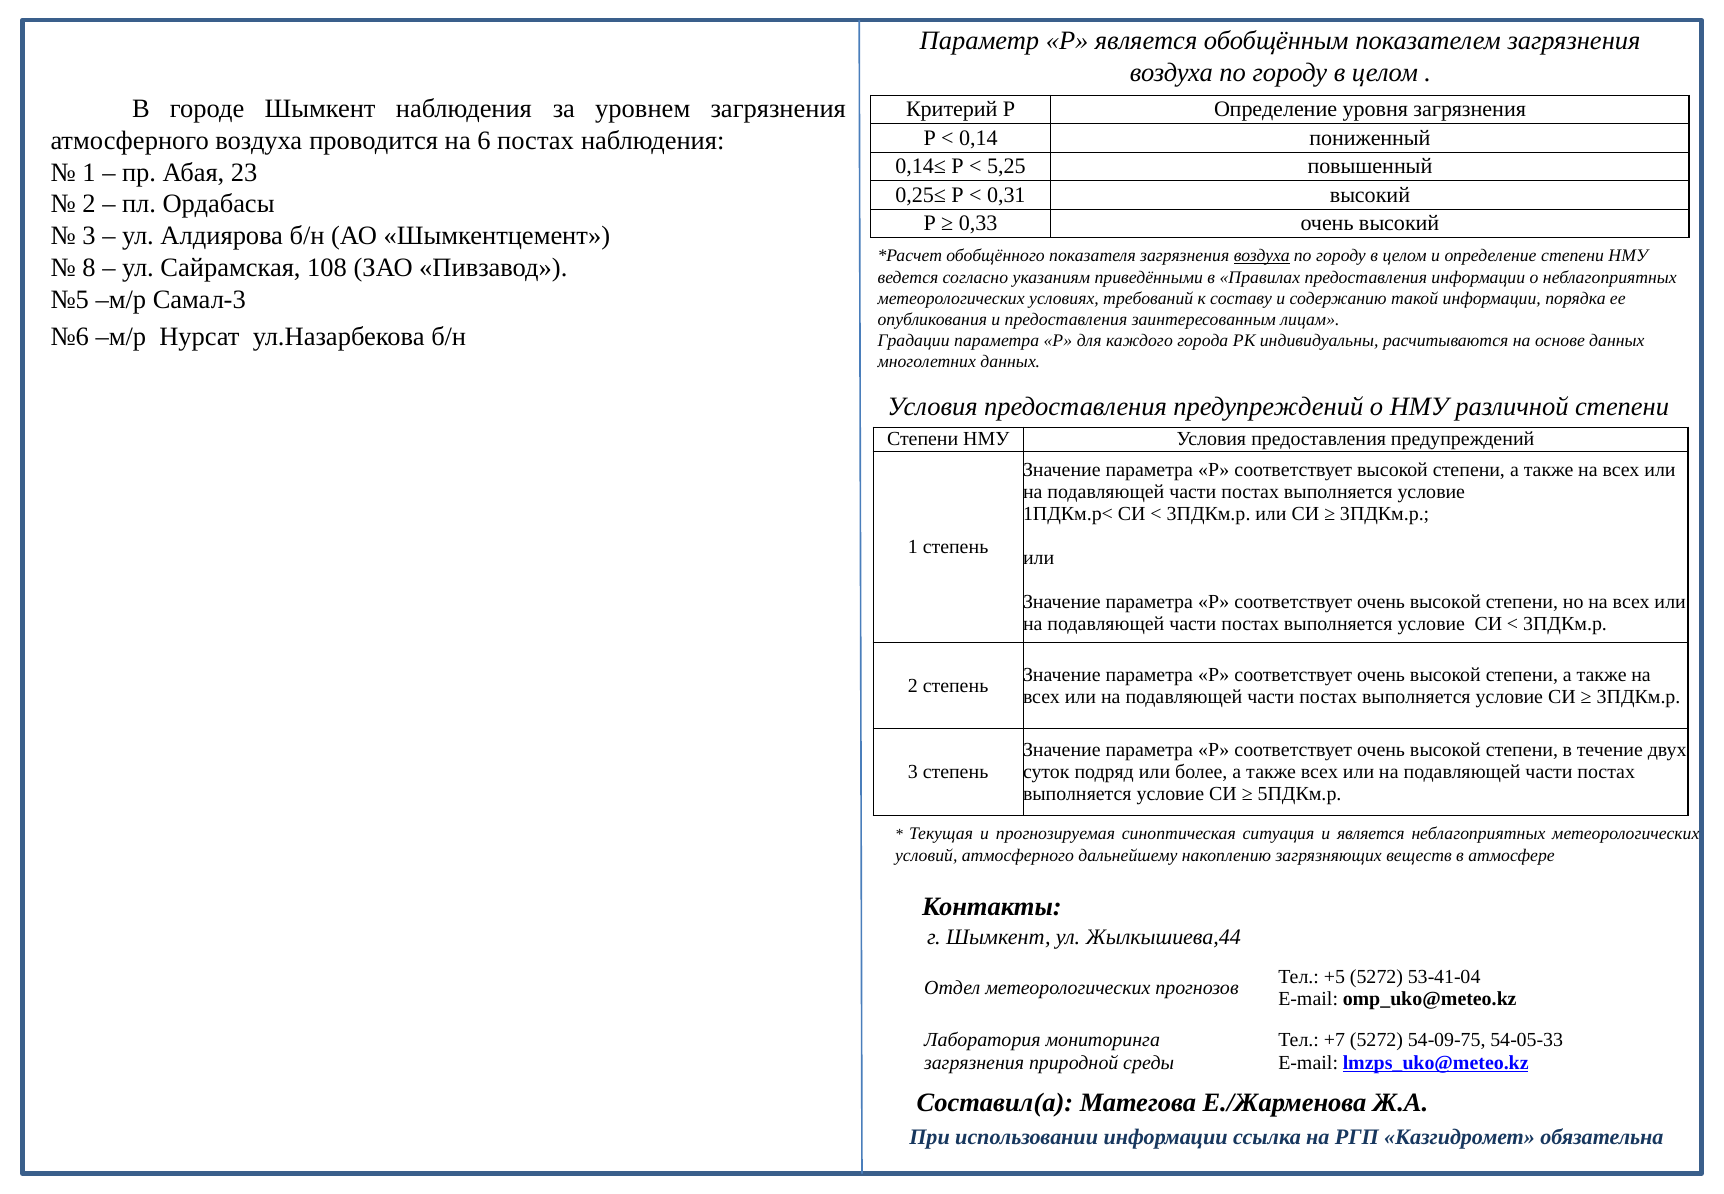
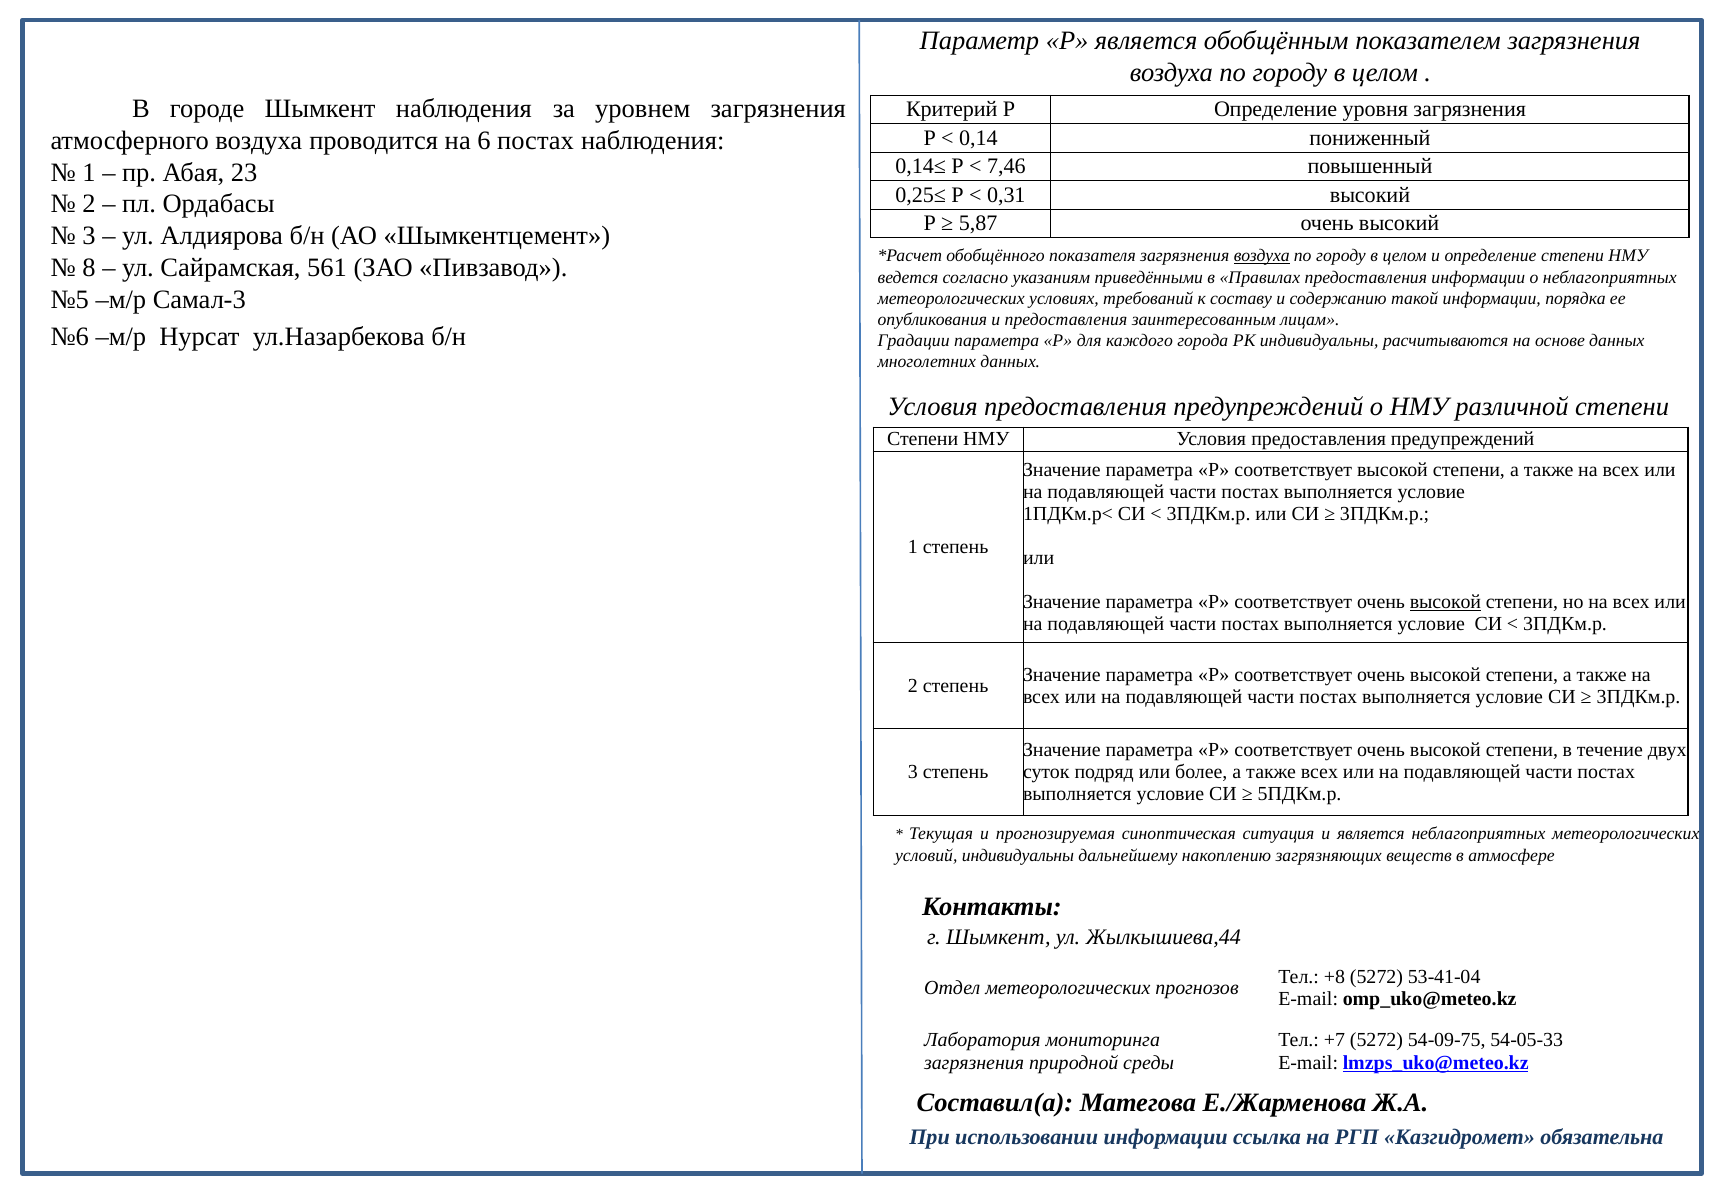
5,25: 5,25 -> 7,46
0,33: 0,33 -> 5,87
108: 108 -> 561
высокой at (1445, 602) underline: none -> present
условий атмосферного: атмосферного -> индивидуальны
+5: +5 -> +8
